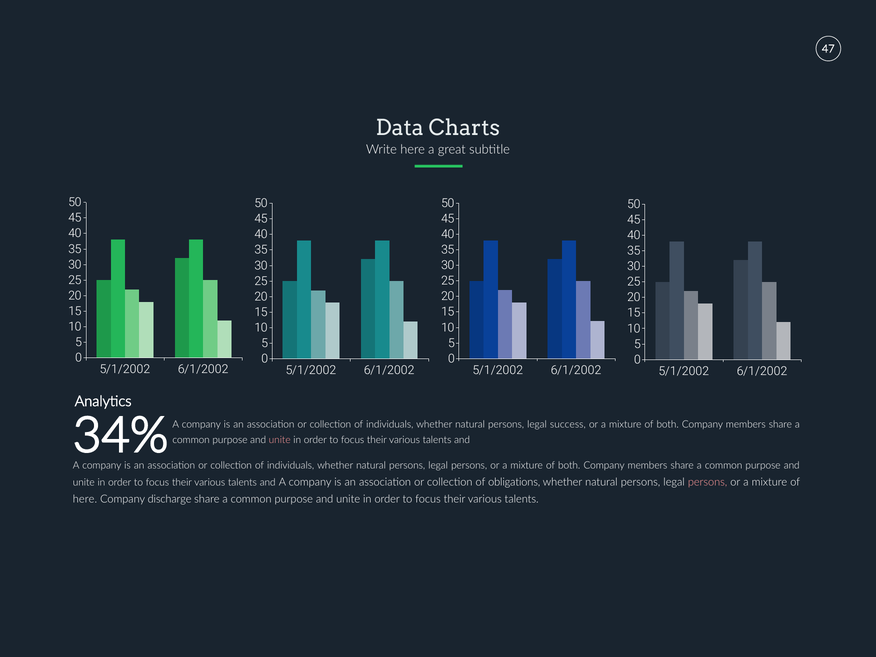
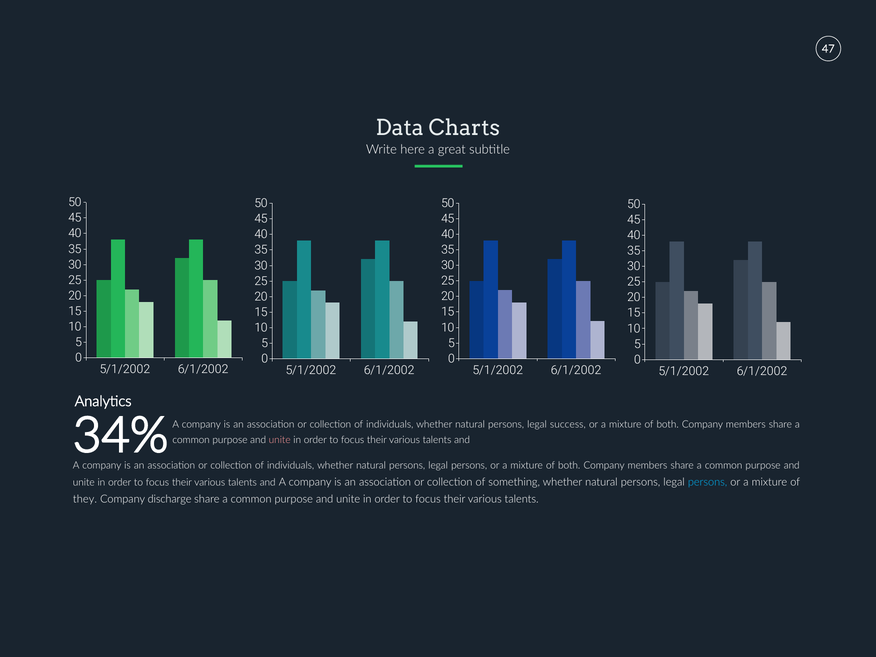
obligations: obligations -> something
persons at (708, 482) colour: pink -> light blue
here at (85, 499): here -> they
